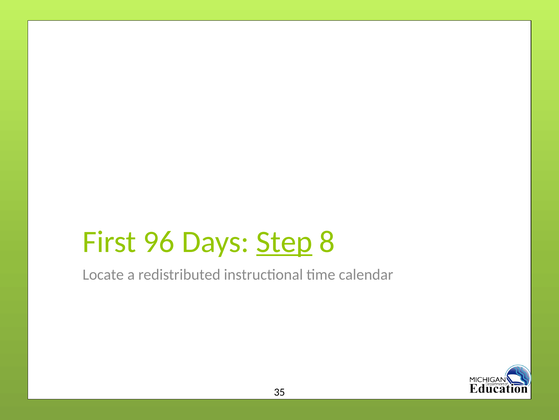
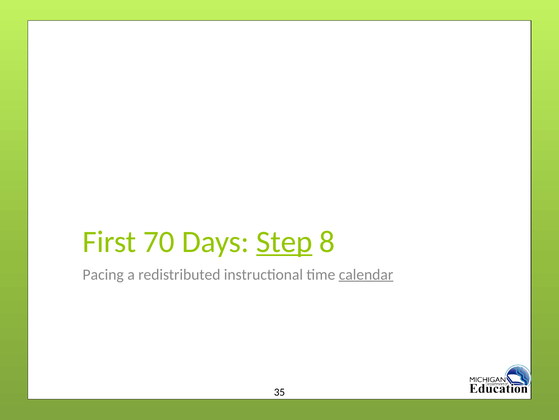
96: 96 -> 70
Locate: Locate -> Pacing
calendar underline: none -> present
